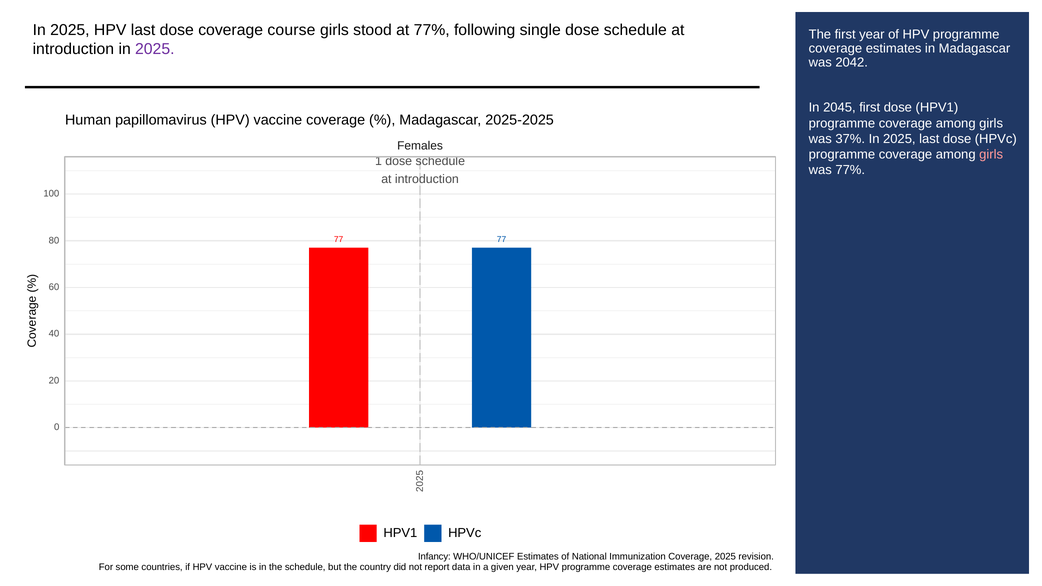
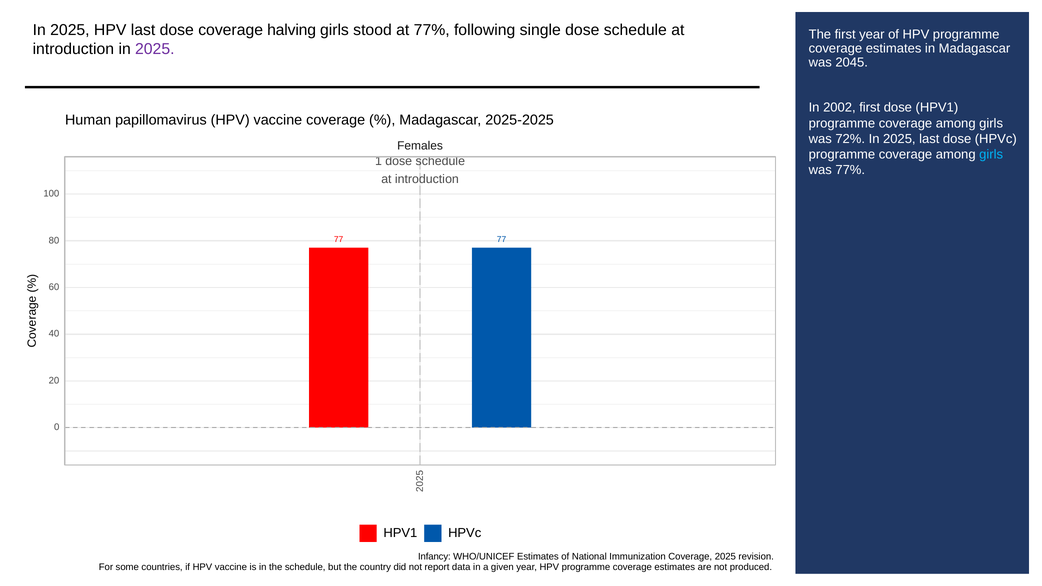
course: course -> halving
2042: 2042 -> 2045
2045: 2045 -> 2002
37%: 37% -> 72%
girls at (991, 155) colour: pink -> light blue
